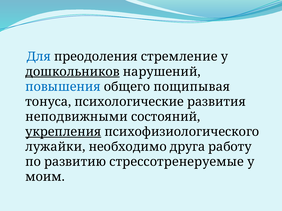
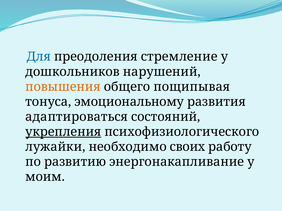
дошкольников underline: present -> none
повышения colour: blue -> orange
психологические: психологические -> эмоциональному
неподвижными: неподвижными -> адаптироваться
друга: друга -> своих
стрессотренеруемые: стрессотренеруемые -> энергонакапливание
